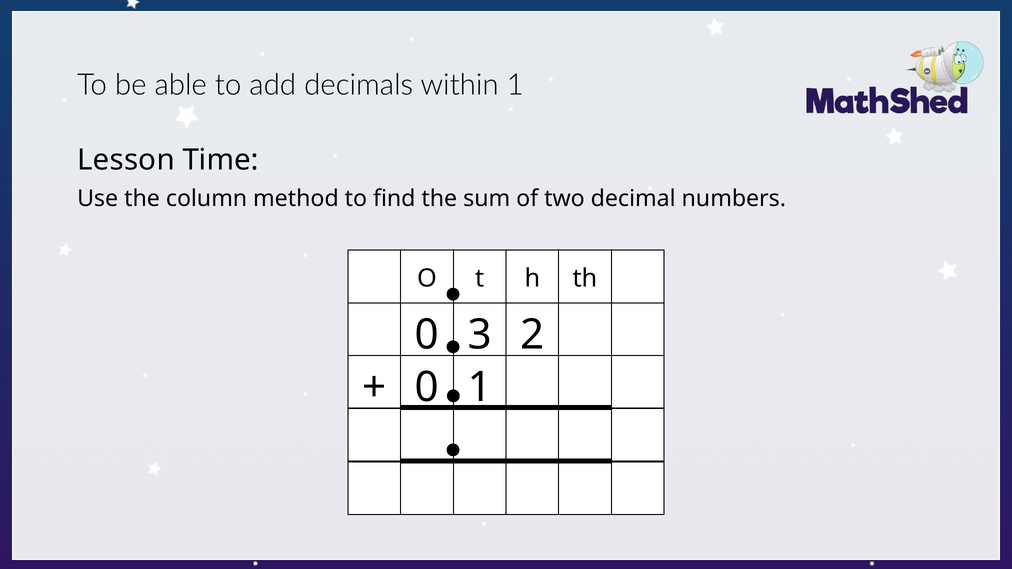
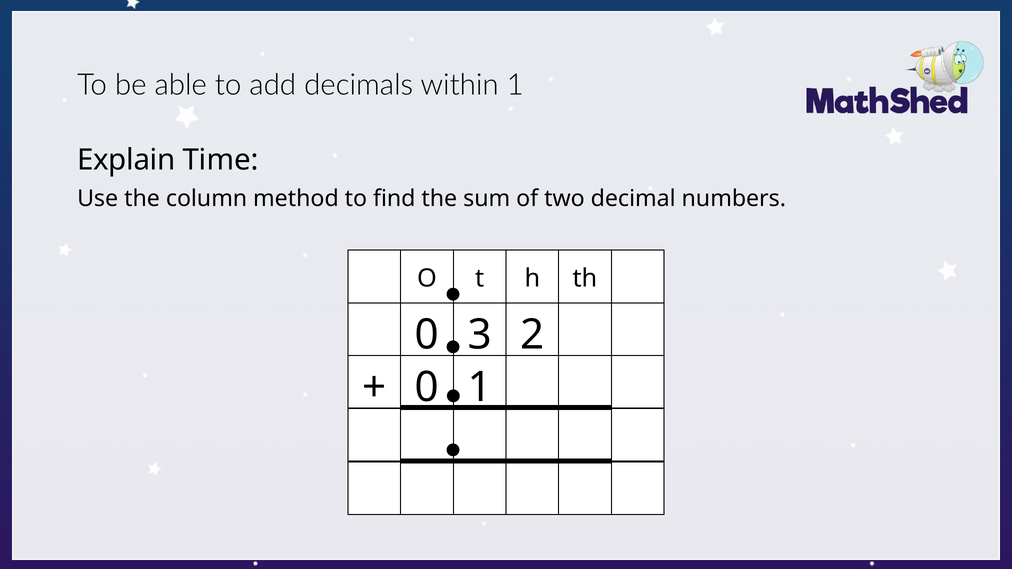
Lesson: Lesson -> Explain
